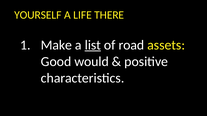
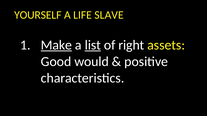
THERE: THERE -> SLAVE
Make underline: none -> present
road: road -> right
